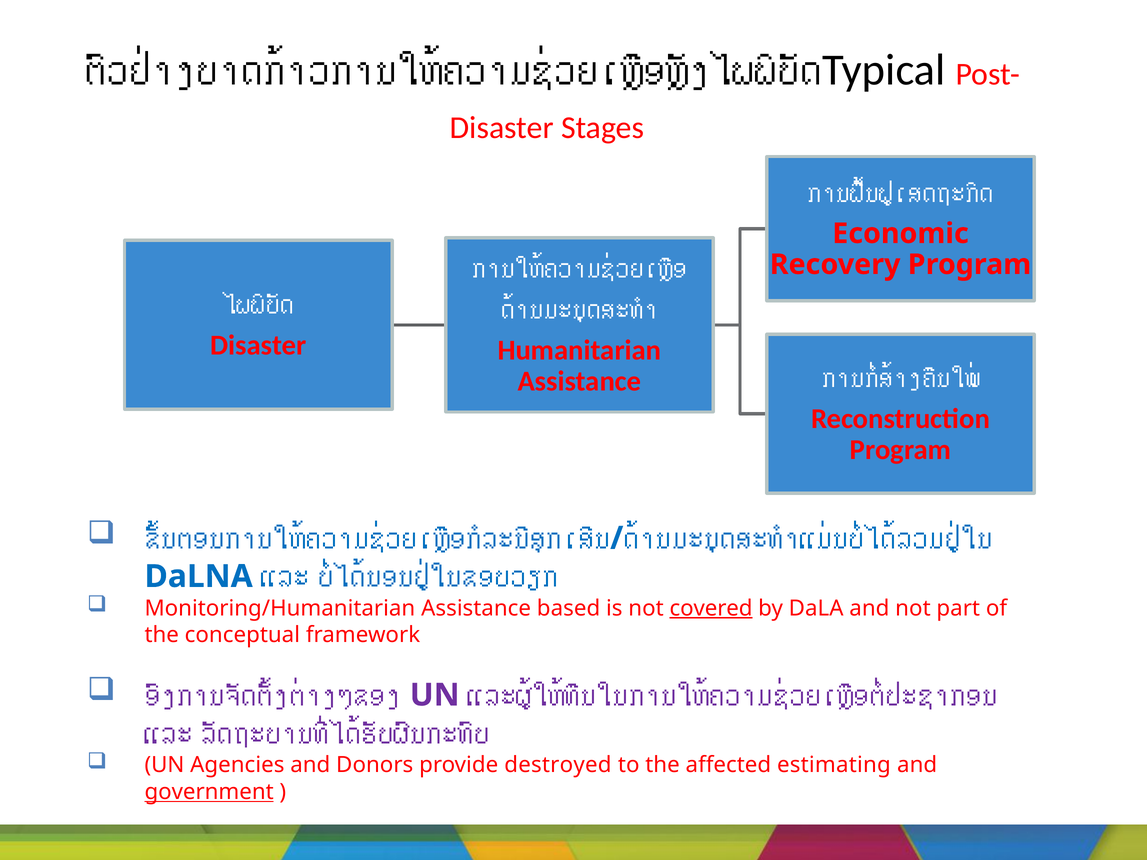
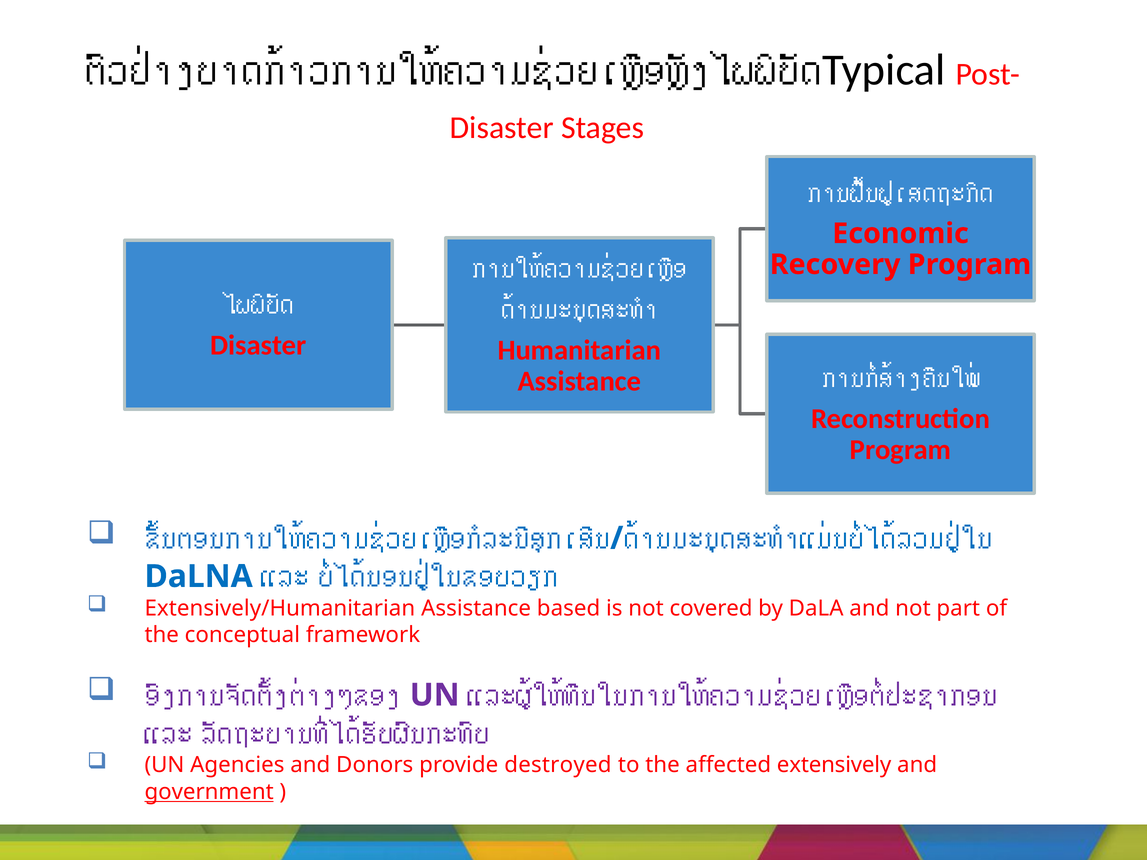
Monitoring/Humanitarian: Monitoring/Humanitarian -> Extensively/Humanitarian
covered underline: present -> none
estimating: estimating -> extensively
